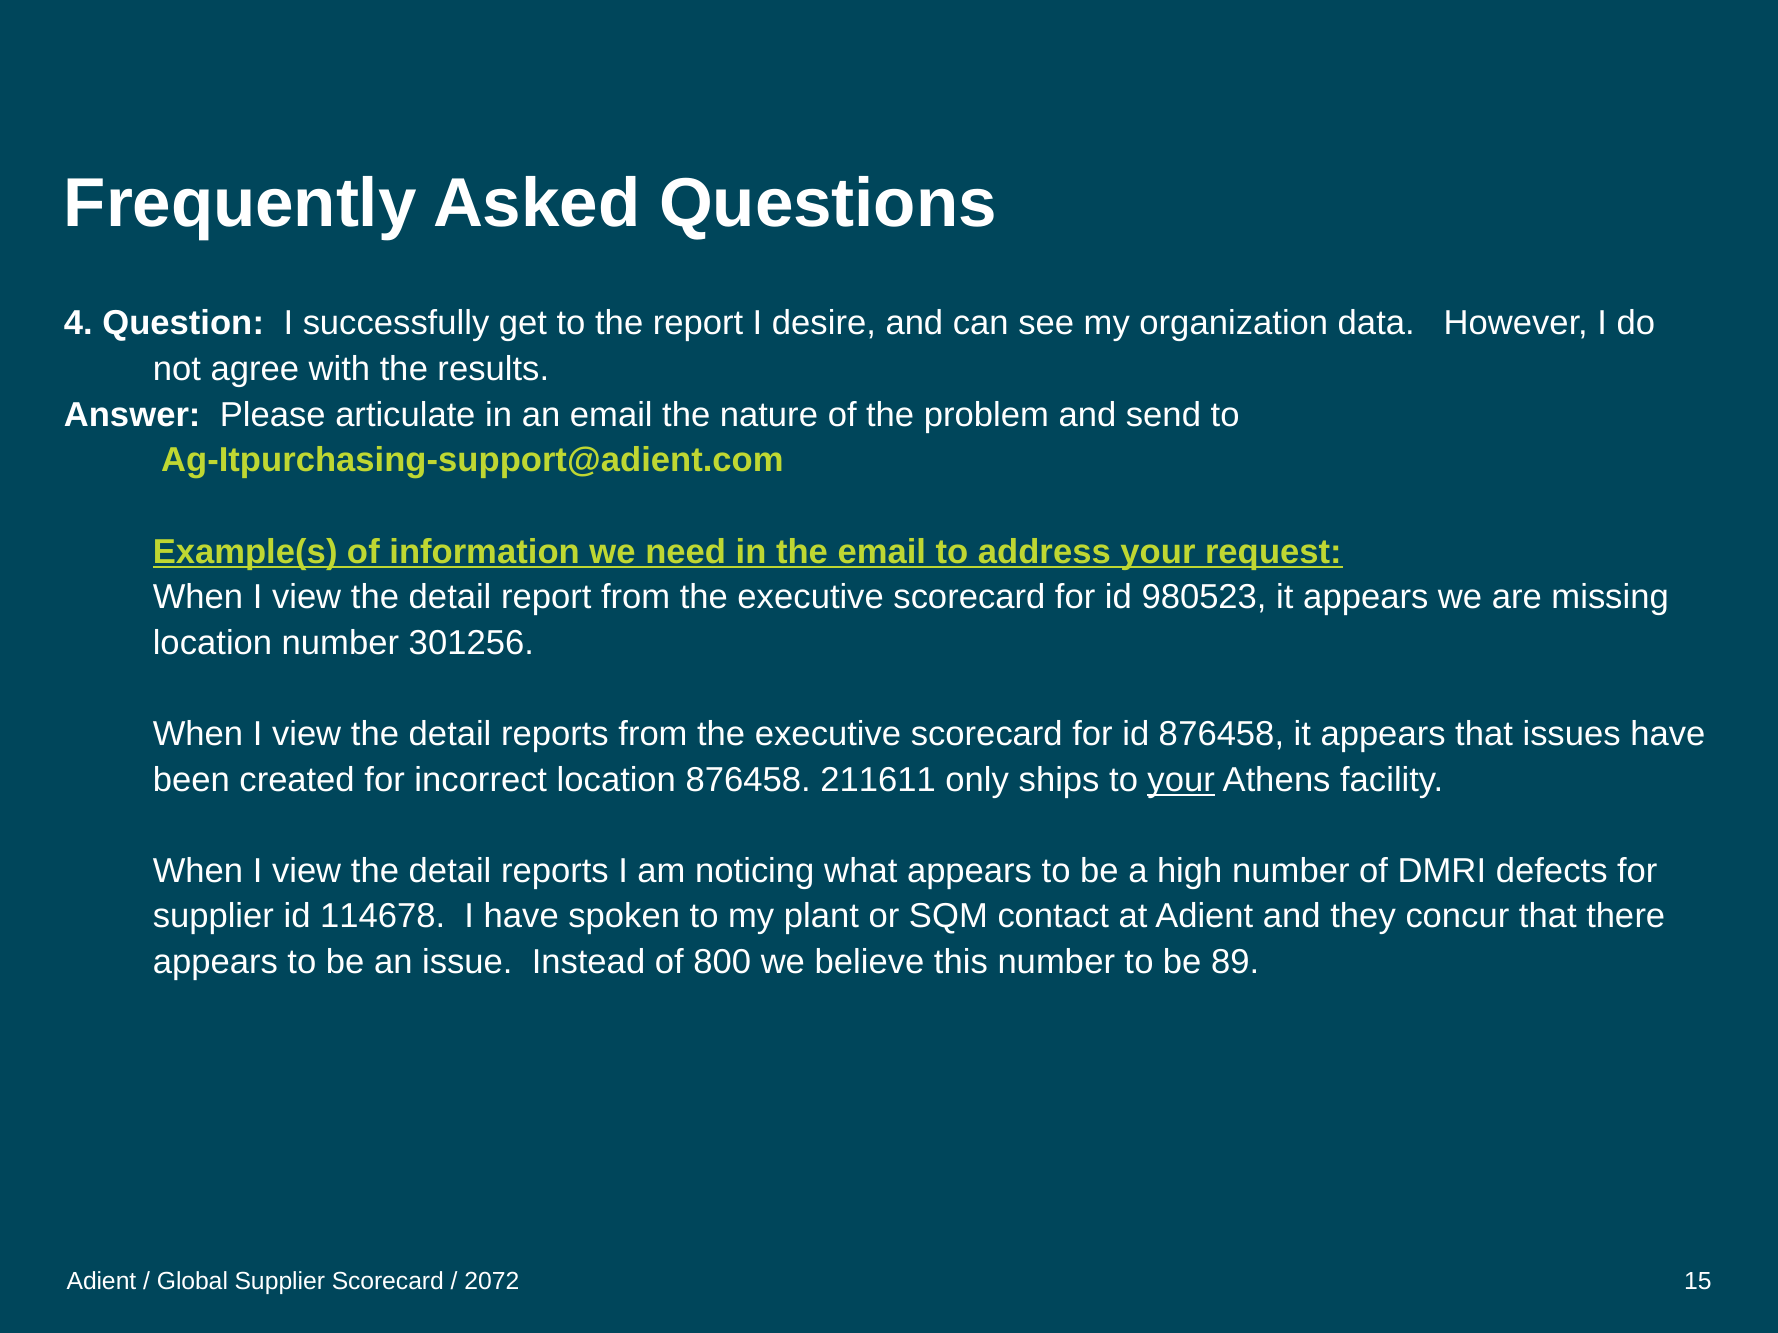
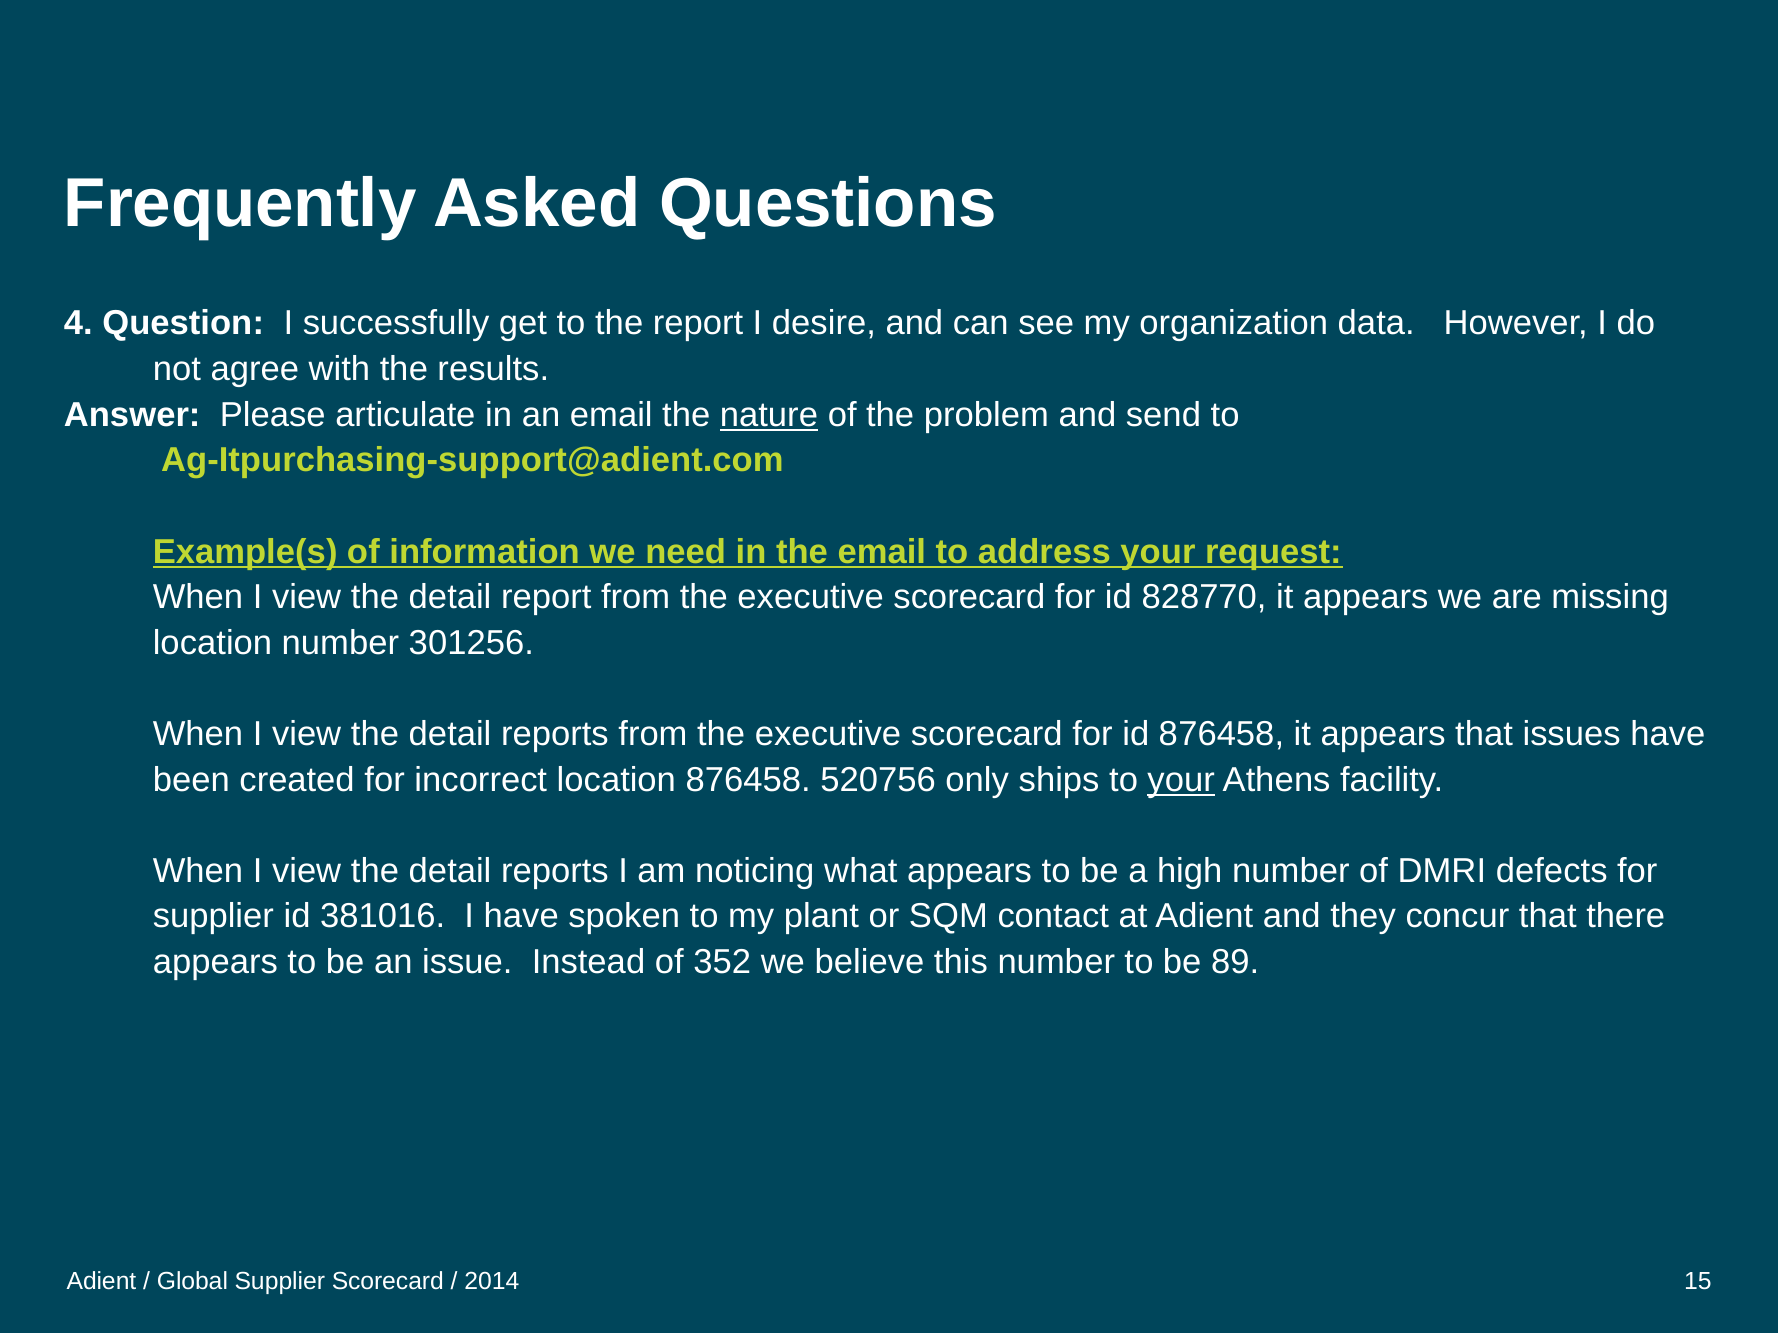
nature underline: none -> present
980523: 980523 -> 828770
211611: 211611 -> 520756
114678: 114678 -> 381016
800: 800 -> 352
2072: 2072 -> 2014
